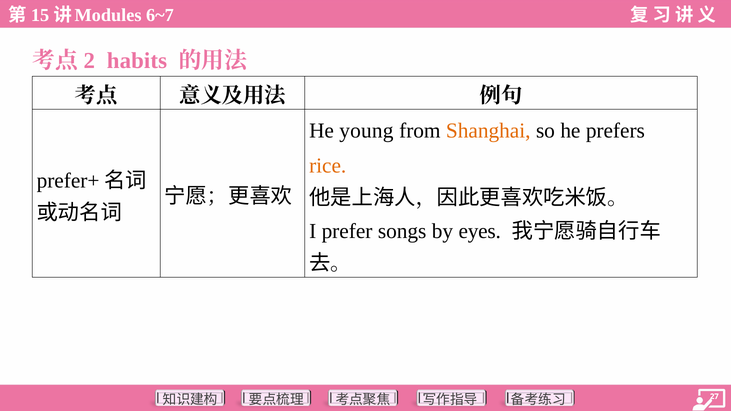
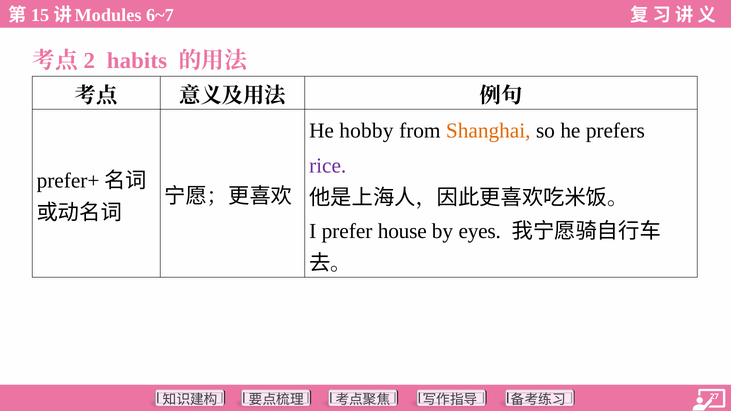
young: young -> hobby
rice colour: orange -> purple
songs: songs -> house
